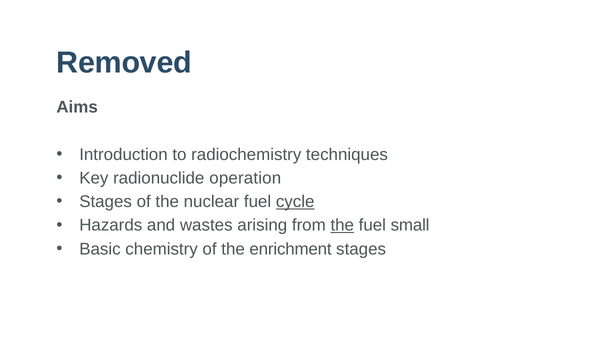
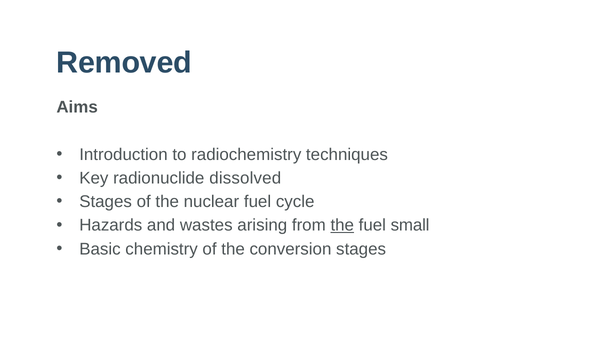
operation: operation -> dissolved
cycle underline: present -> none
enrichment: enrichment -> conversion
